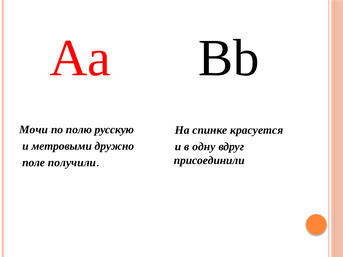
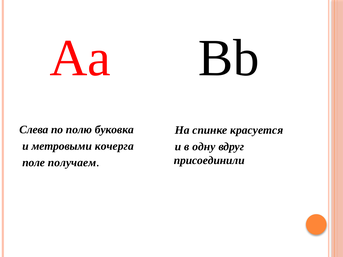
Мочи: Мочи -> Слева
русскую: русскую -> буковка
дружно: дружно -> кочерга
получили: получили -> получаем
